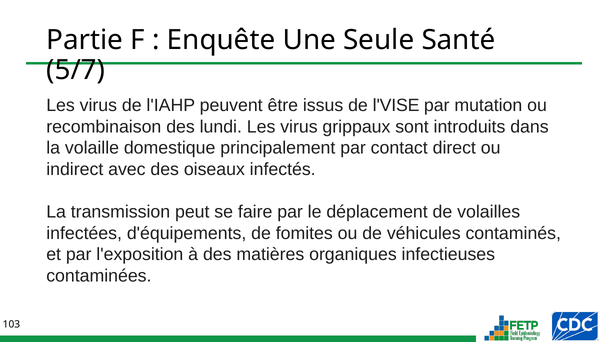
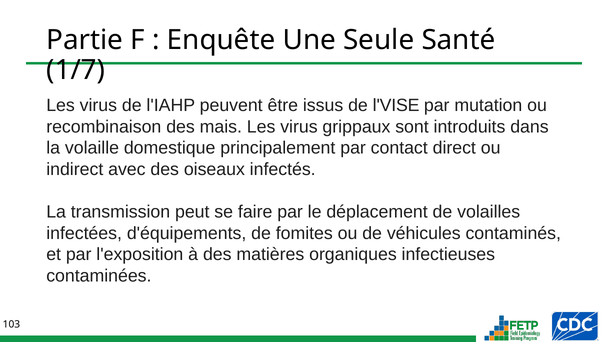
5/7: 5/7 -> 1/7
lundi: lundi -> mais
